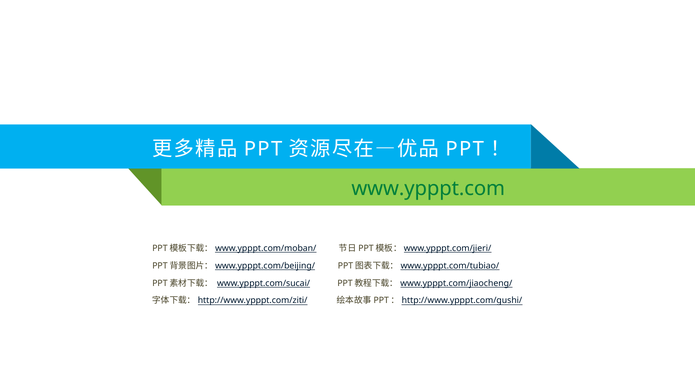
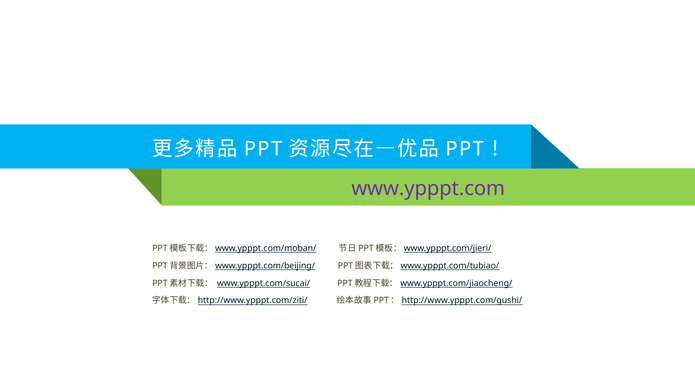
www.ypppt.com colour: green -> purple
